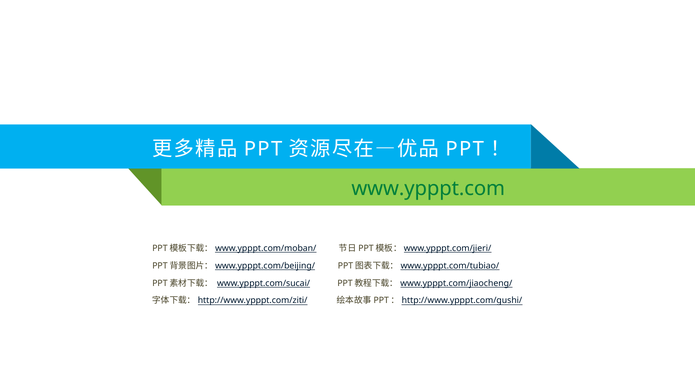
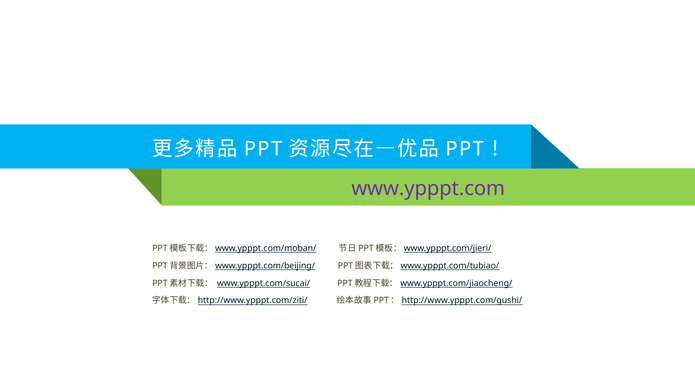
www.ypppt.com colour: green -> purple
